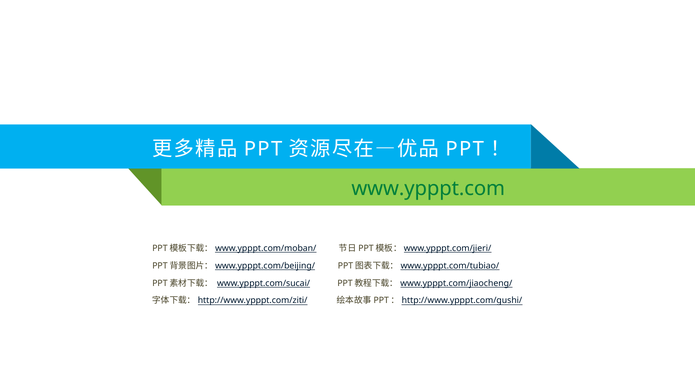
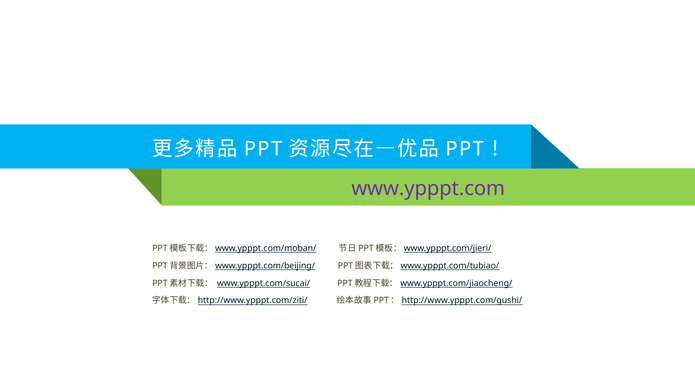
www.ypppt.com colour: green -> purple
